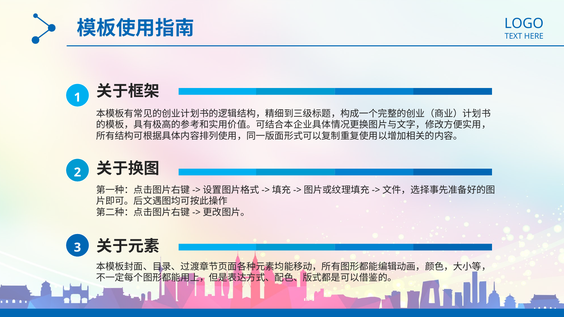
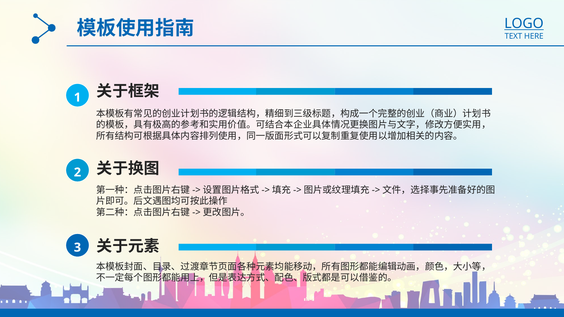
LOGO underline: none -> present
